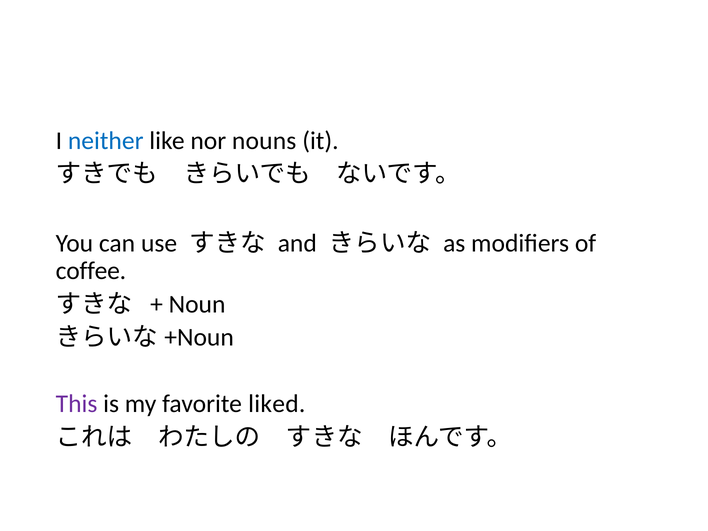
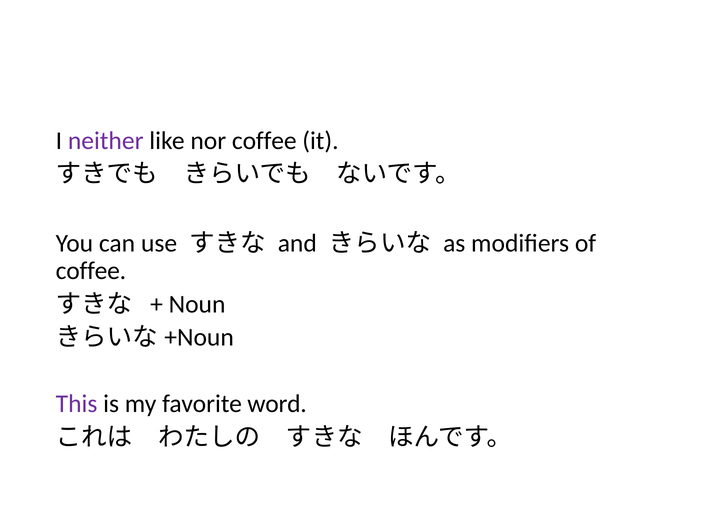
neither colour: blue -> purple
nor nouns: nouns -> coffee
liked: liked -> word
